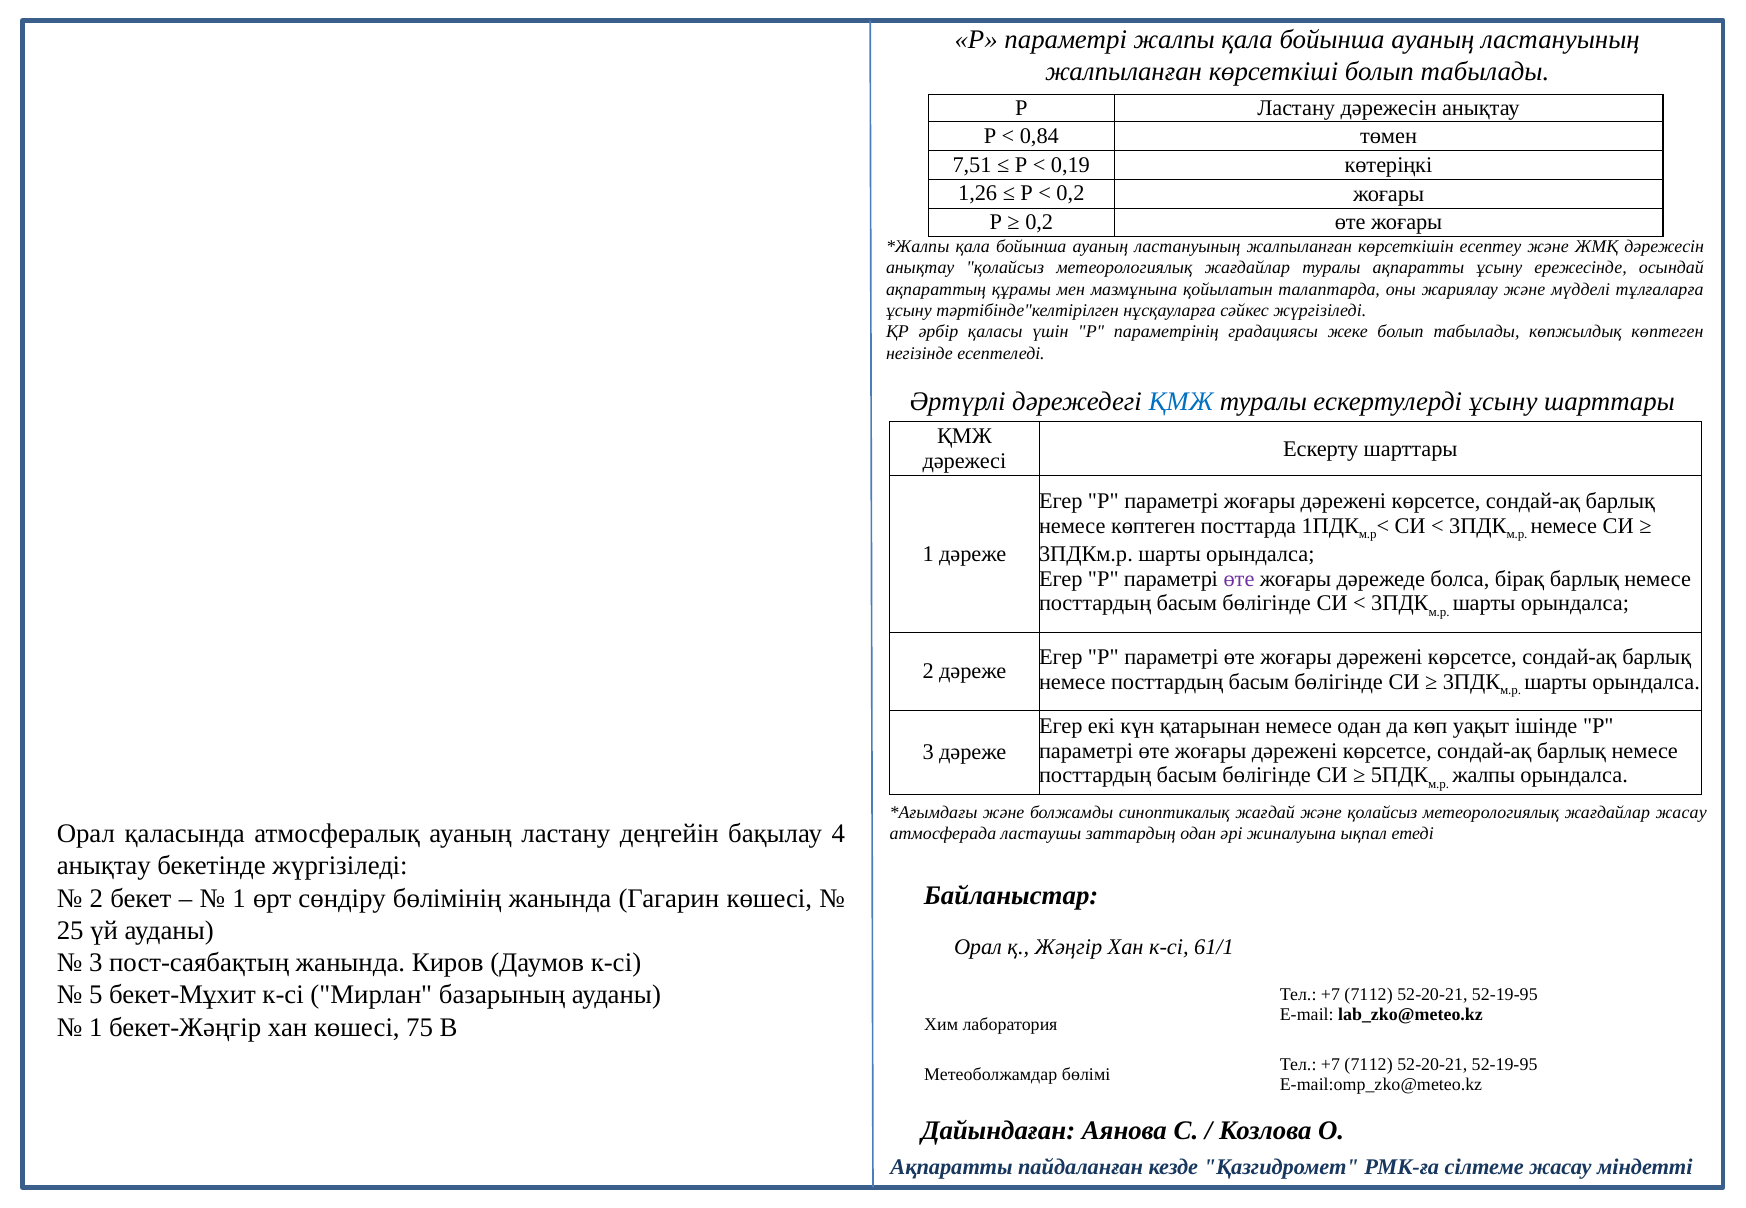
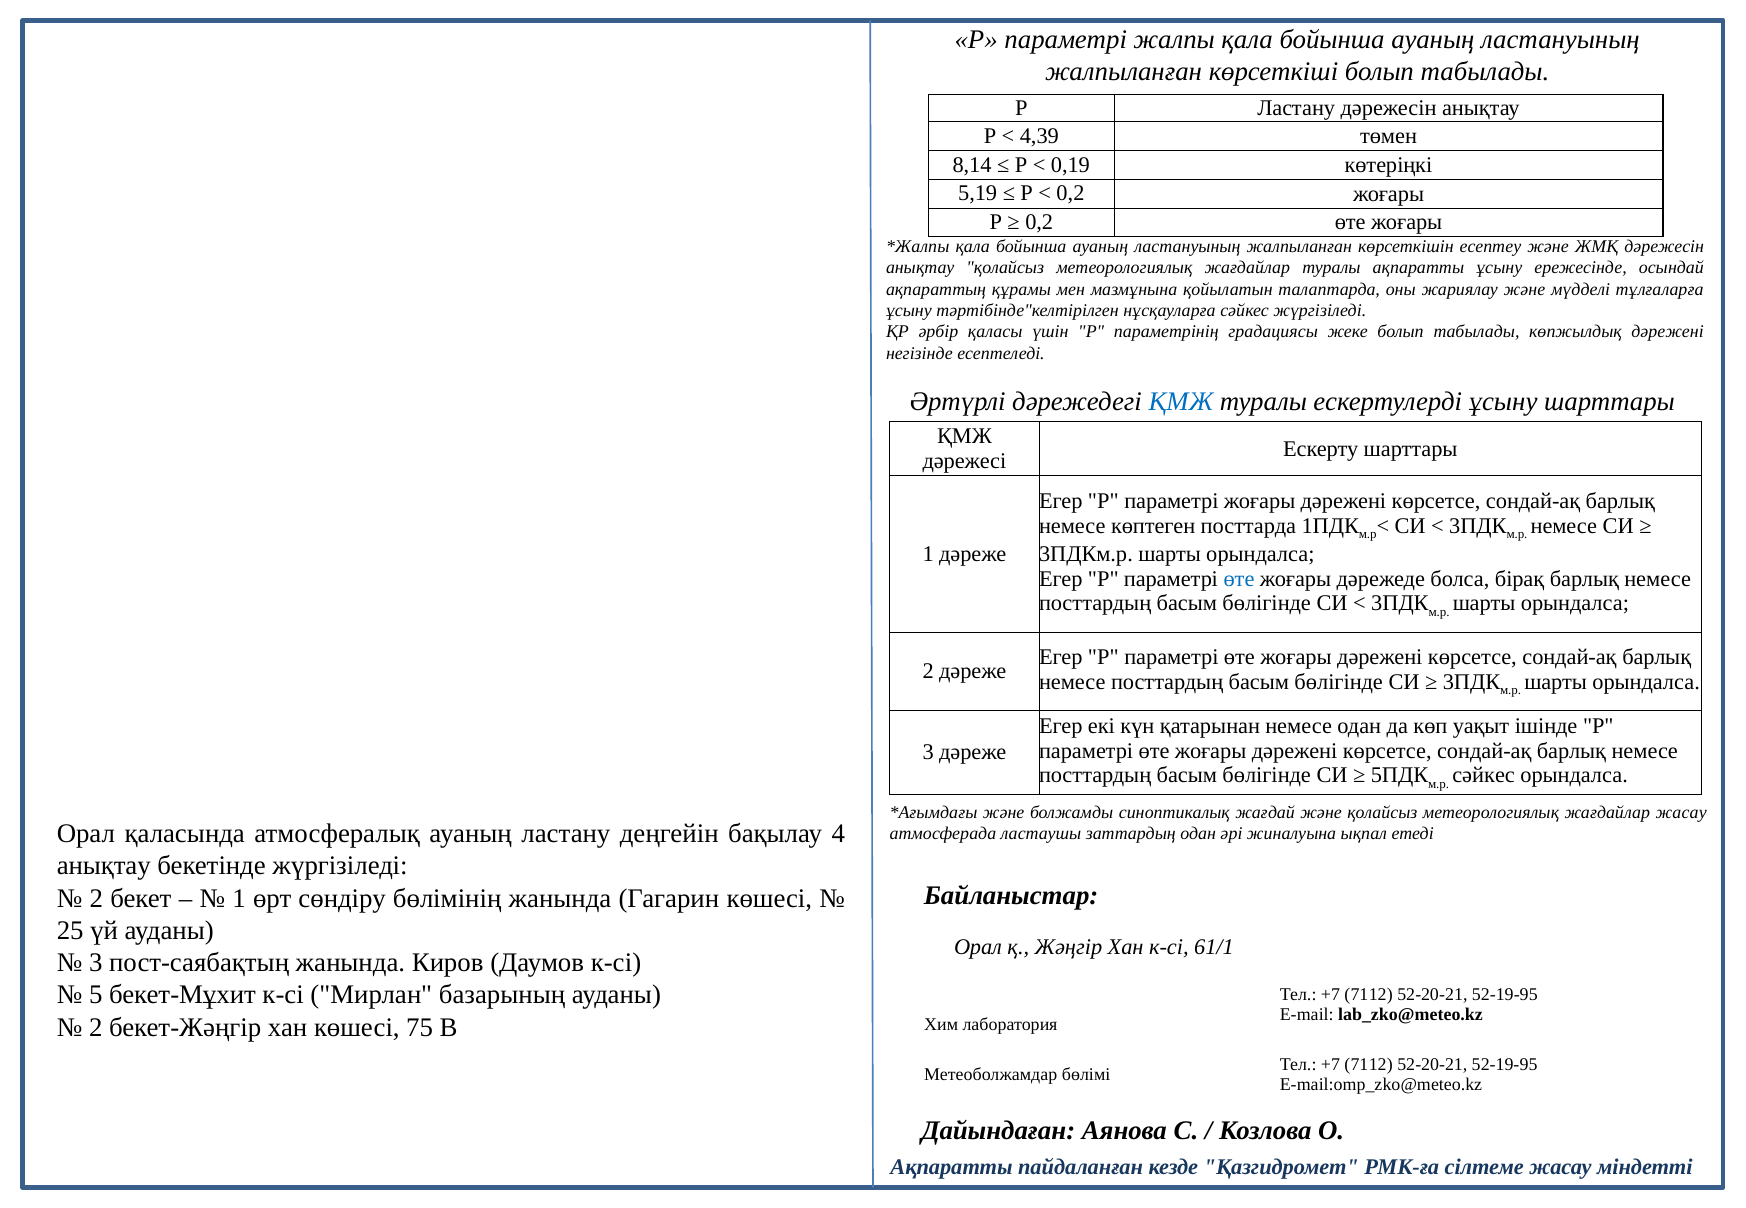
0,84: 0,84 -> 4,39
7,51: 7,51 -> 8,14
1,26: 1,26 -> 5,19
көпжылдық көптеген: көптеген -> дәрежені
өте at (1239, 579) colour: purple -> blue
жалпы at (1484, 776): жалпы -> сәйкес
1 at (96, 1028): 1 -> 2
